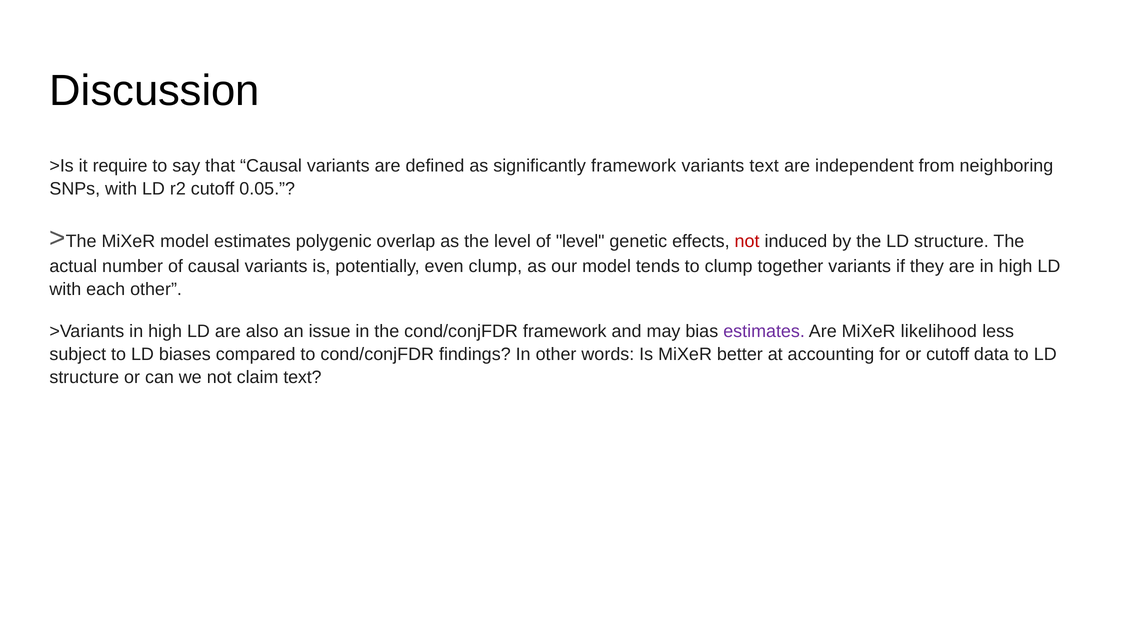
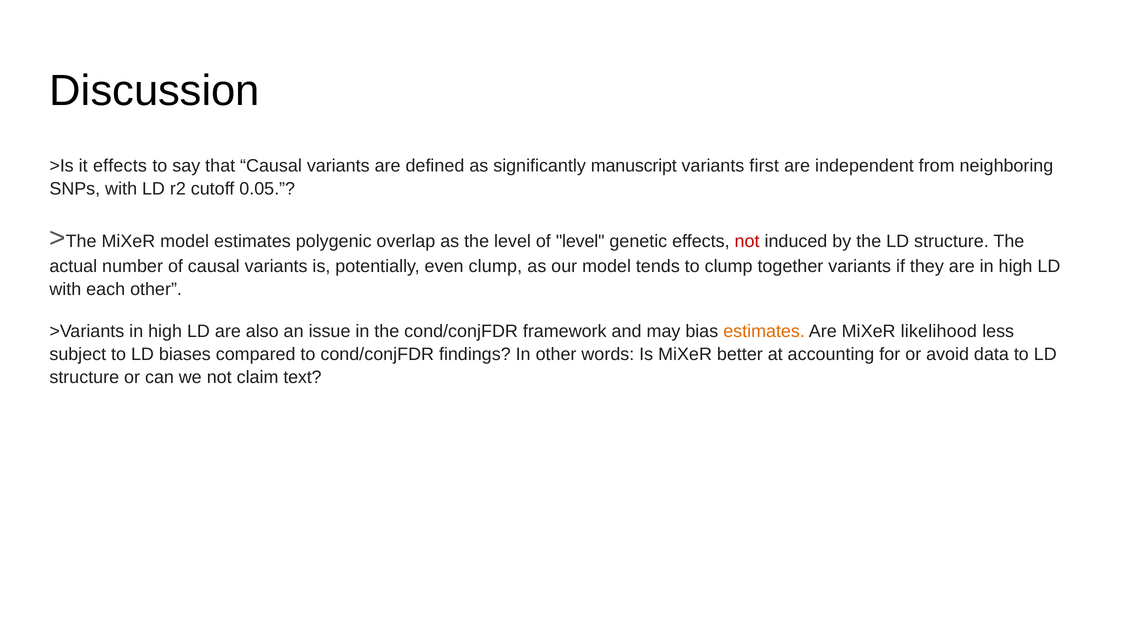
it require: require -> effects
significantly framework: framework -> manuscript
variants text: text -> first
estimates at (764, 331) colour: purple -> orange
or cutoff: cutoff -> avoid
